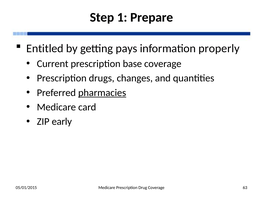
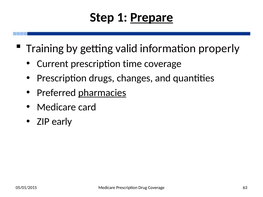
Prepare underline: none -> present
Entitled: Entitled -> Training
pays: pays -> valid
base: base -> time
